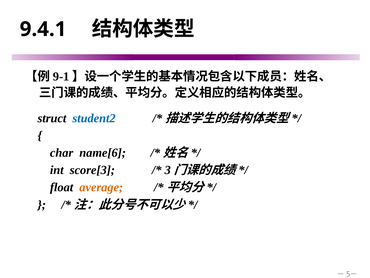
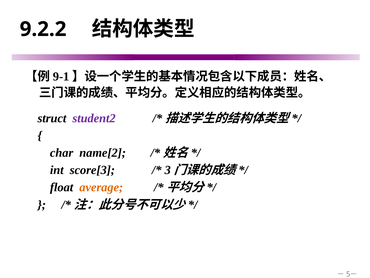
9.4.1: 9.4.1 -> 9.2.2
student2 colour: blue -> purple
name[6: name[6 -> name[2
